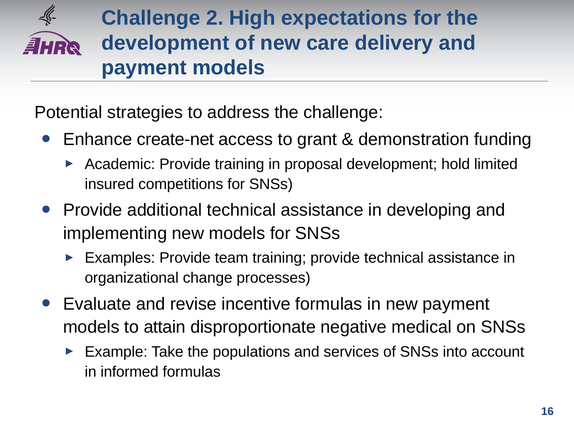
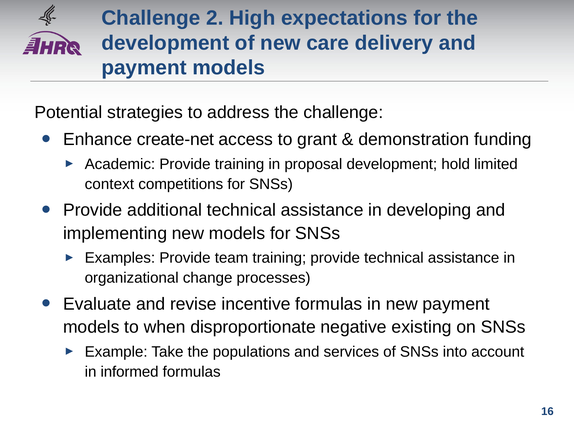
insured: insured -> context
attain: attain -> when
medical: medical -> existing
